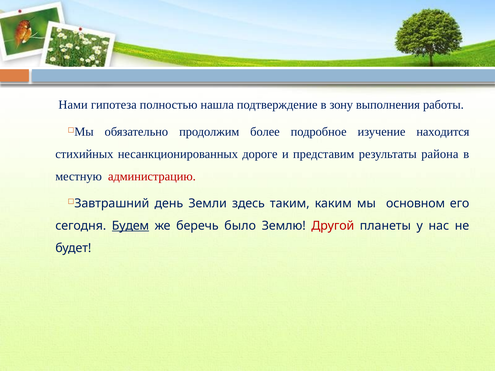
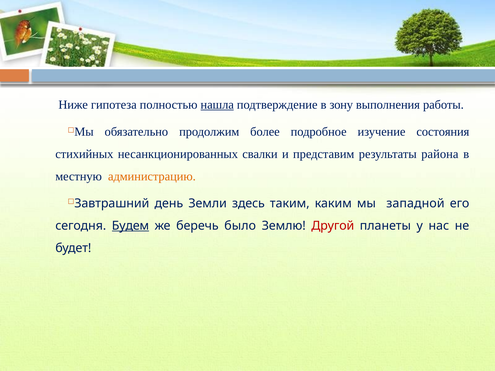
Нами: Нами -> Ниже
нашла underline: none -> present
находится: находится -> состояния
дороге: дороге -> свалки
администрацию colour: red -> orange
основном: основном -> западной
